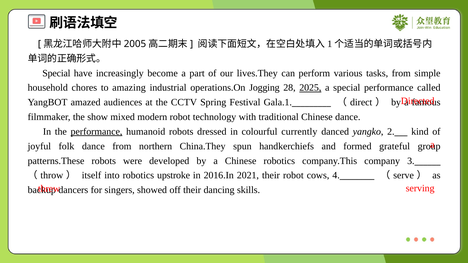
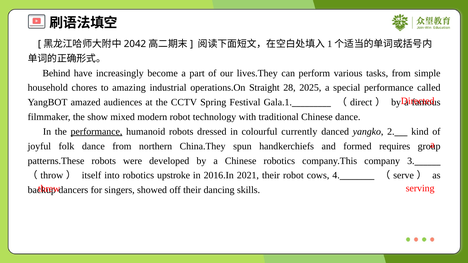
2005: 2005 -> 2042
Special at (56, 73): Special -> Behind
Jogging: Jogging -> Straight
2025 underline: present -> none
grateful: grateful -> requires
